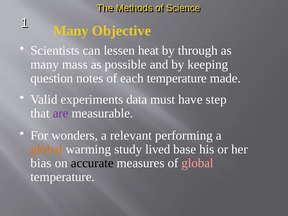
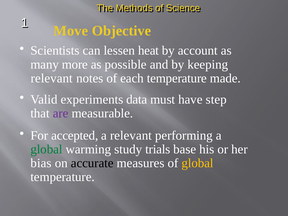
Many at (71, 31): Many -> Move
through: through -> account
mass: mass -> more
question at (52, 78): question -> relevant
wonders: wonders -> accepted
global at (46, 149) colour: orange -> green
lived: lived -> trials
global at (197, 163) colour: pink -> yellow
